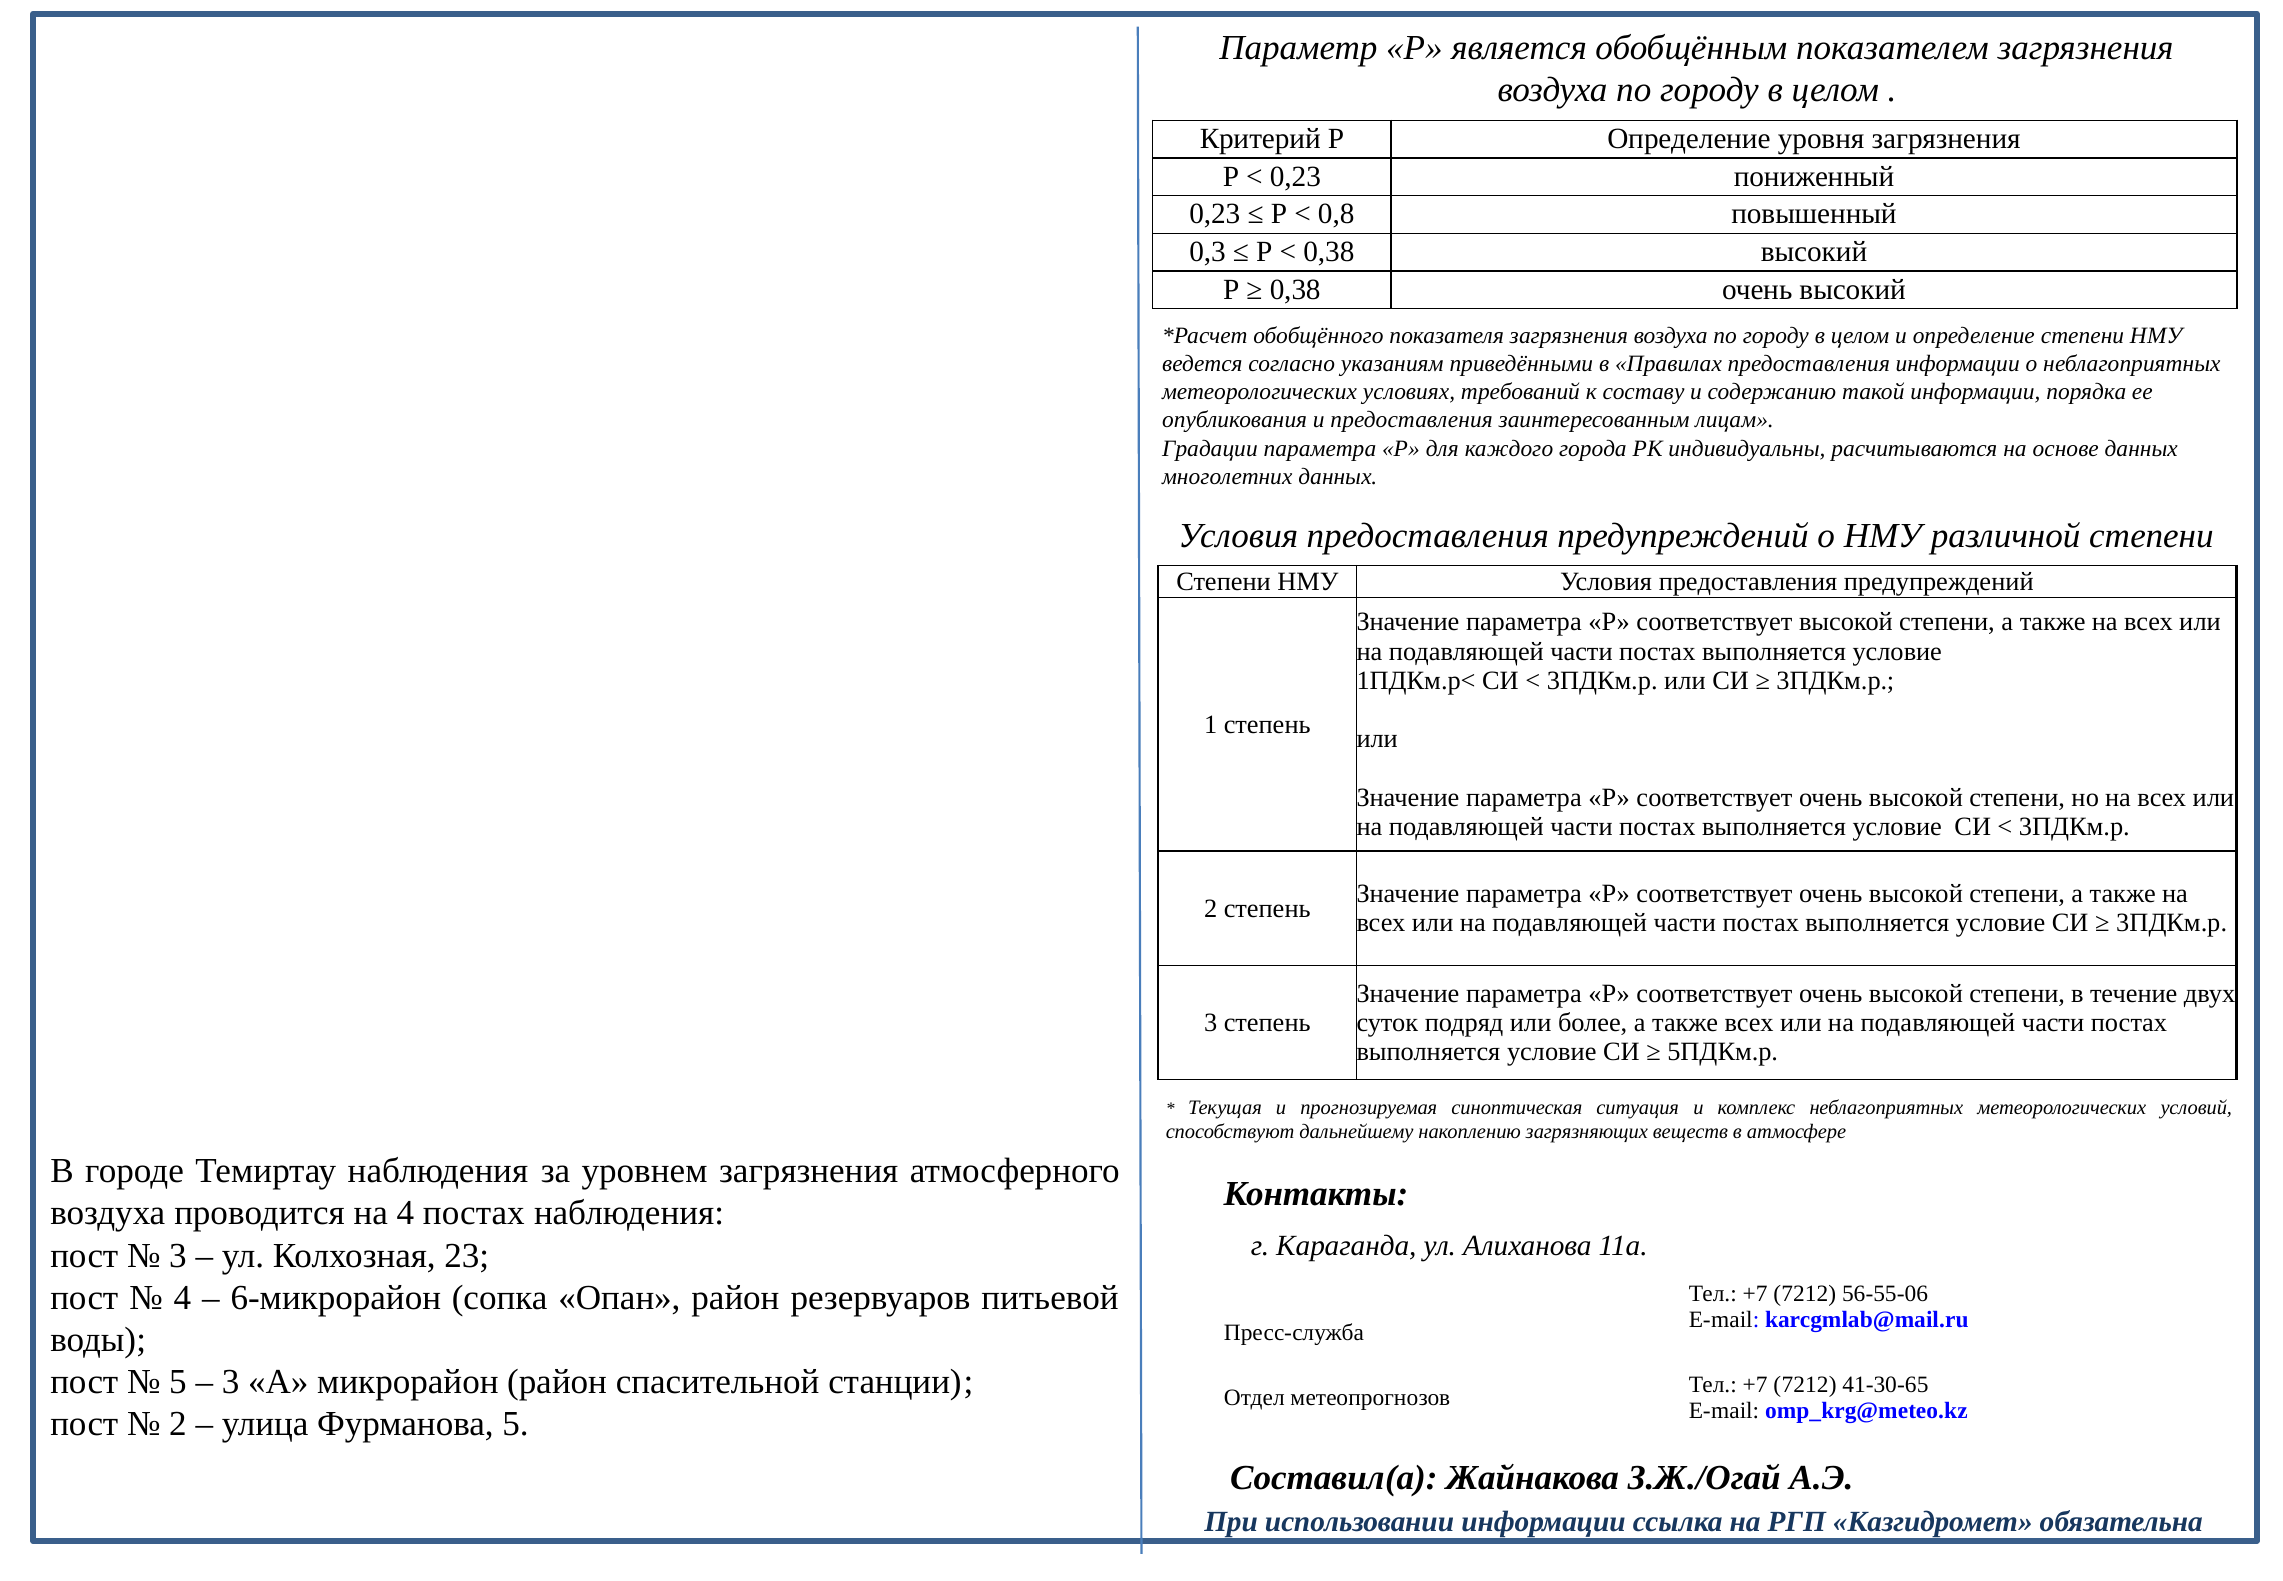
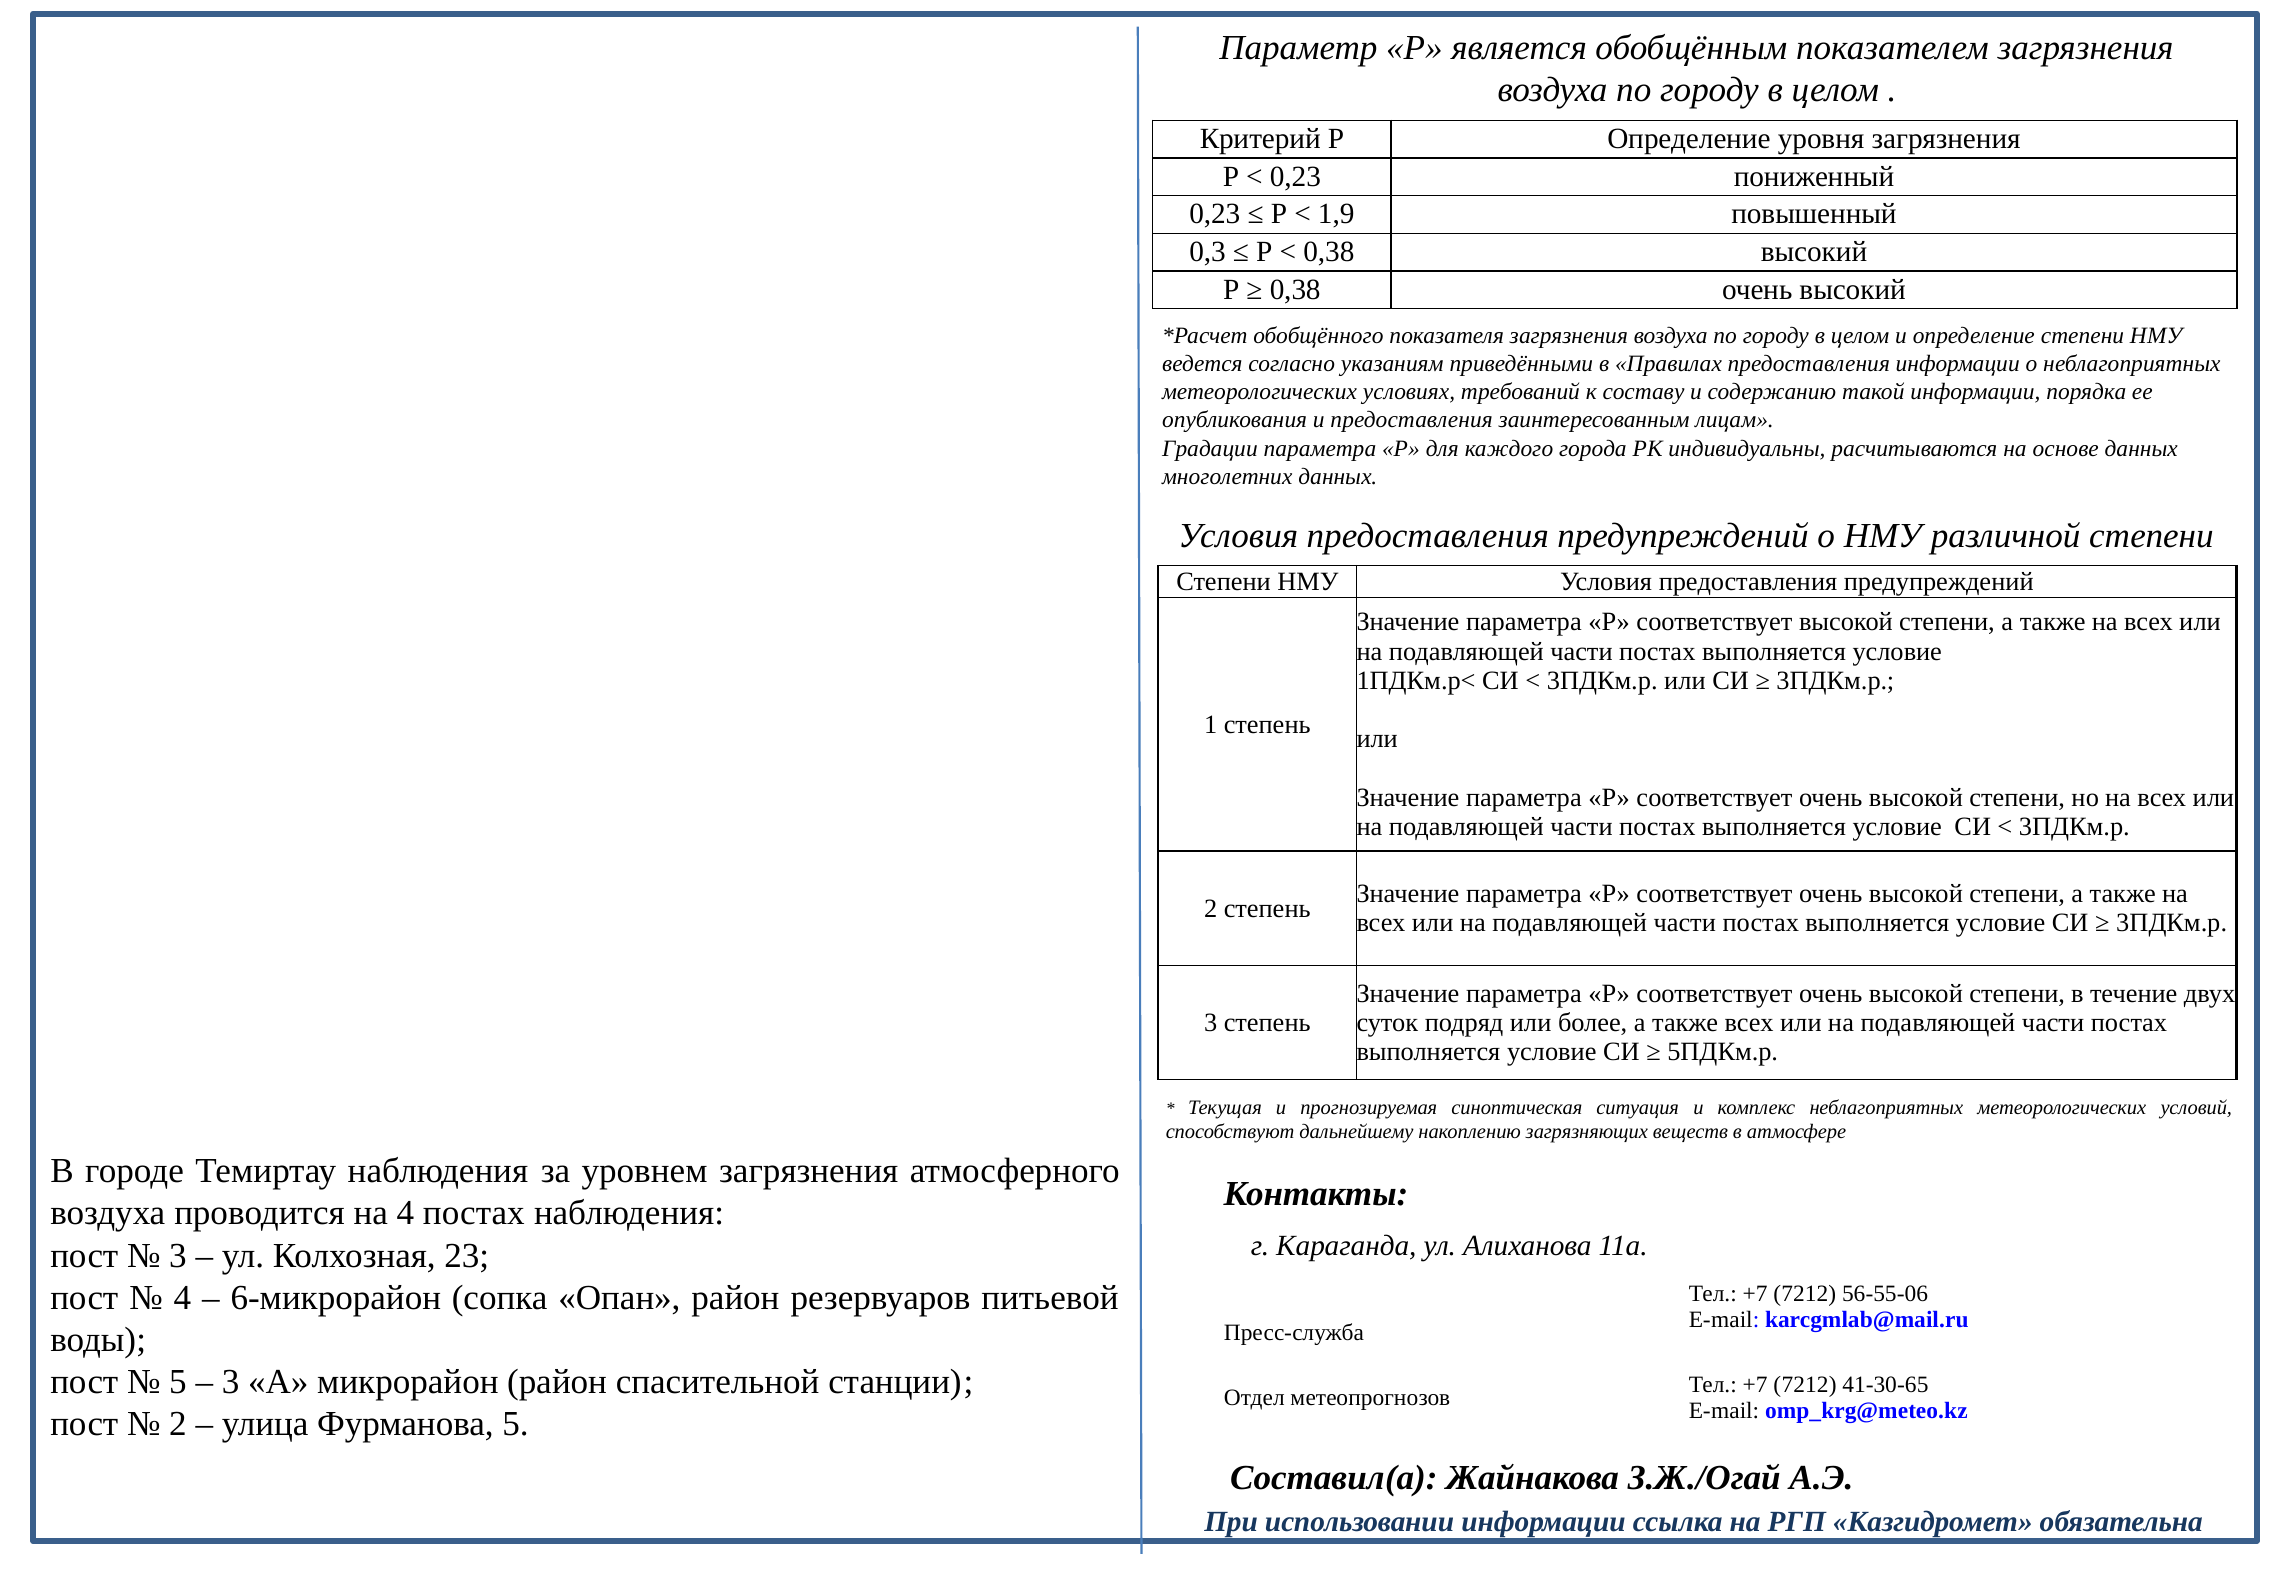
0,8: 0,8 -> 1,9
